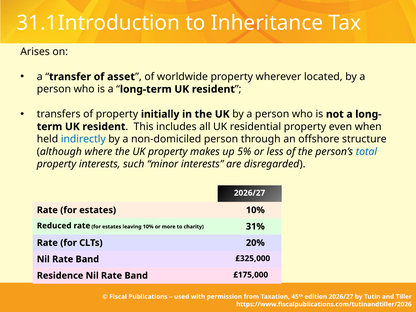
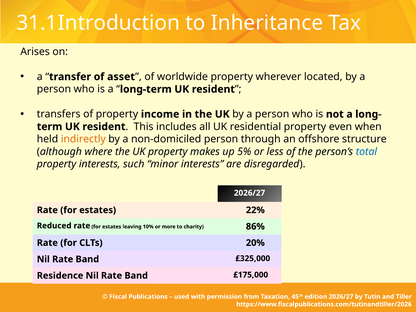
initially: initially -> income
indirectly colour: blue -> orange
10% at (255, 210): 10% -> 22%
31%: 31% -> 86%
